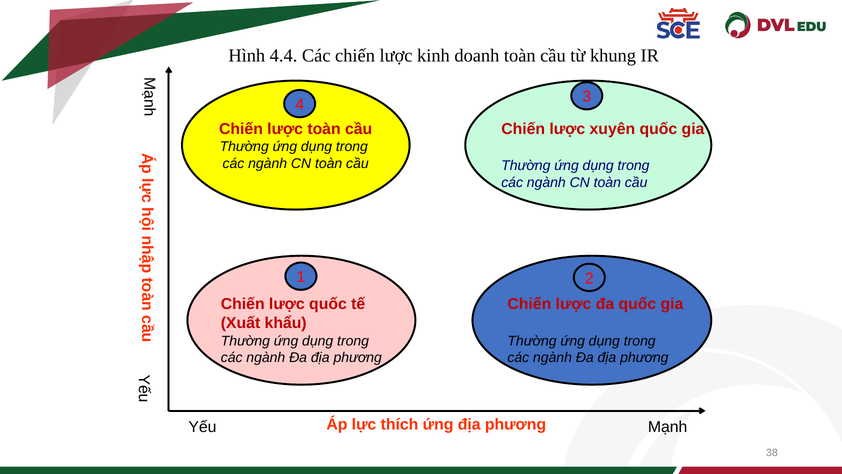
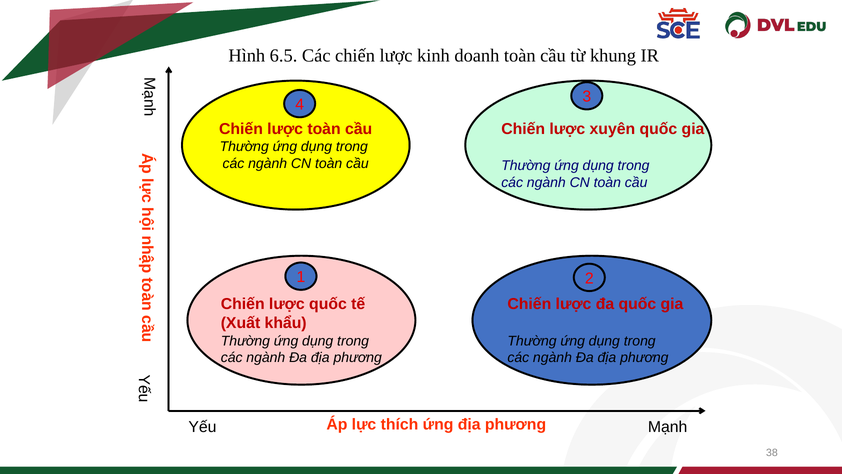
4.4: 4.4 -> 6.5
